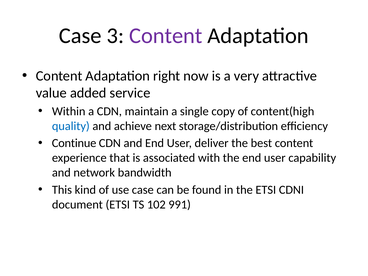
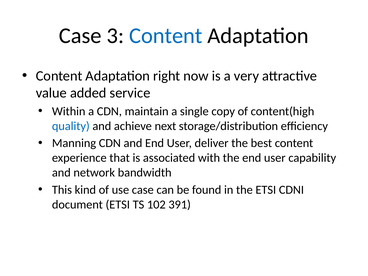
Content at (166, 36) colour: purple -> blue
Continue: Continue -> Manning
991: 991 -> 391
